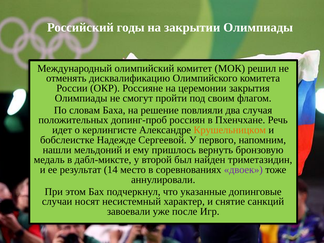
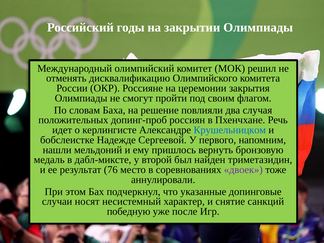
Крушельницком colour: orange -> blue
14: 14 -> 76
завоевали: завоевали -> победную
